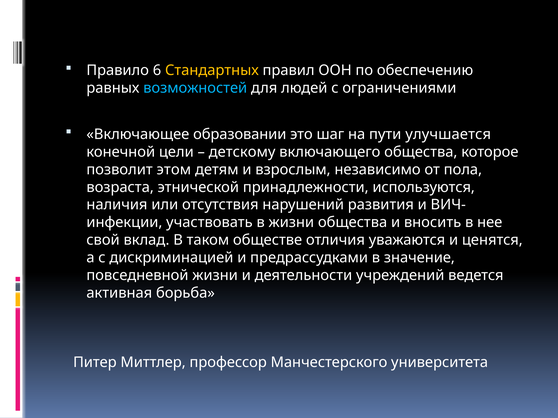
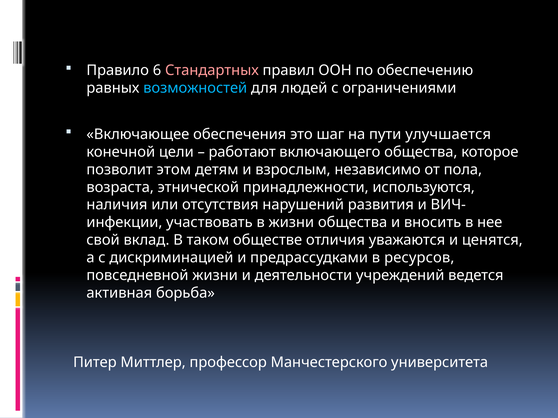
Стандартных colour: yellow -> pink
образовании: образовании -> обеспечения
детскому: детскому -> работают
значение: значение -> ресурсов
